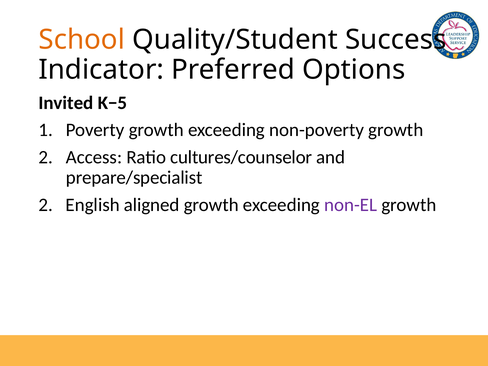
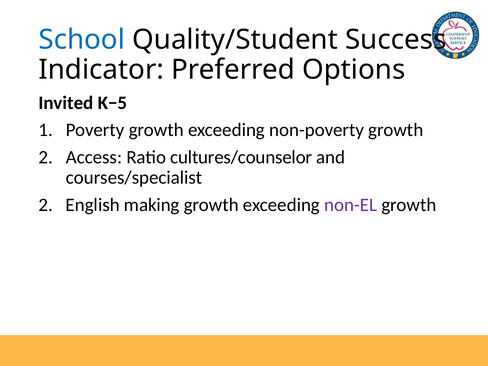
School colour: orange -> blue
prepare/specialist: prepare/specialist -> courses/specialist
aligned: aligned -> making
